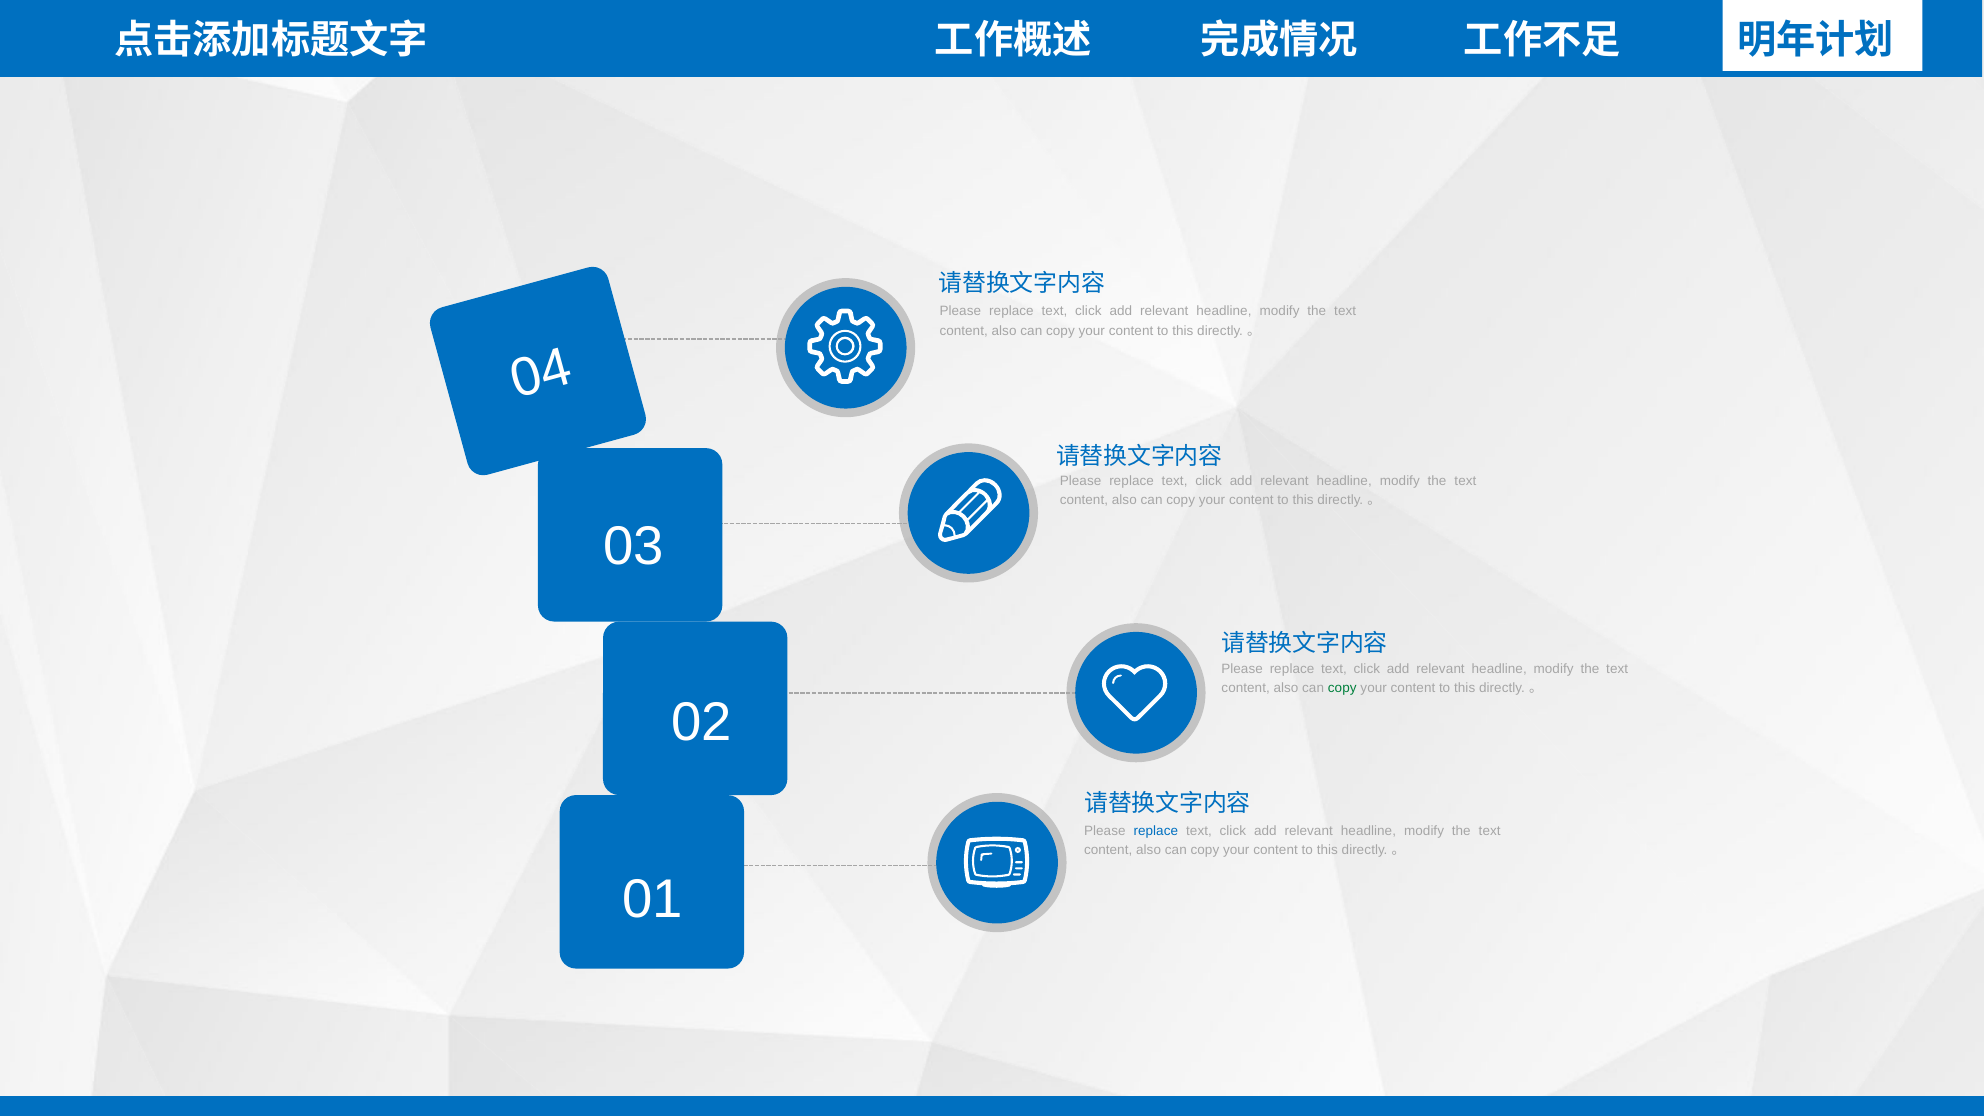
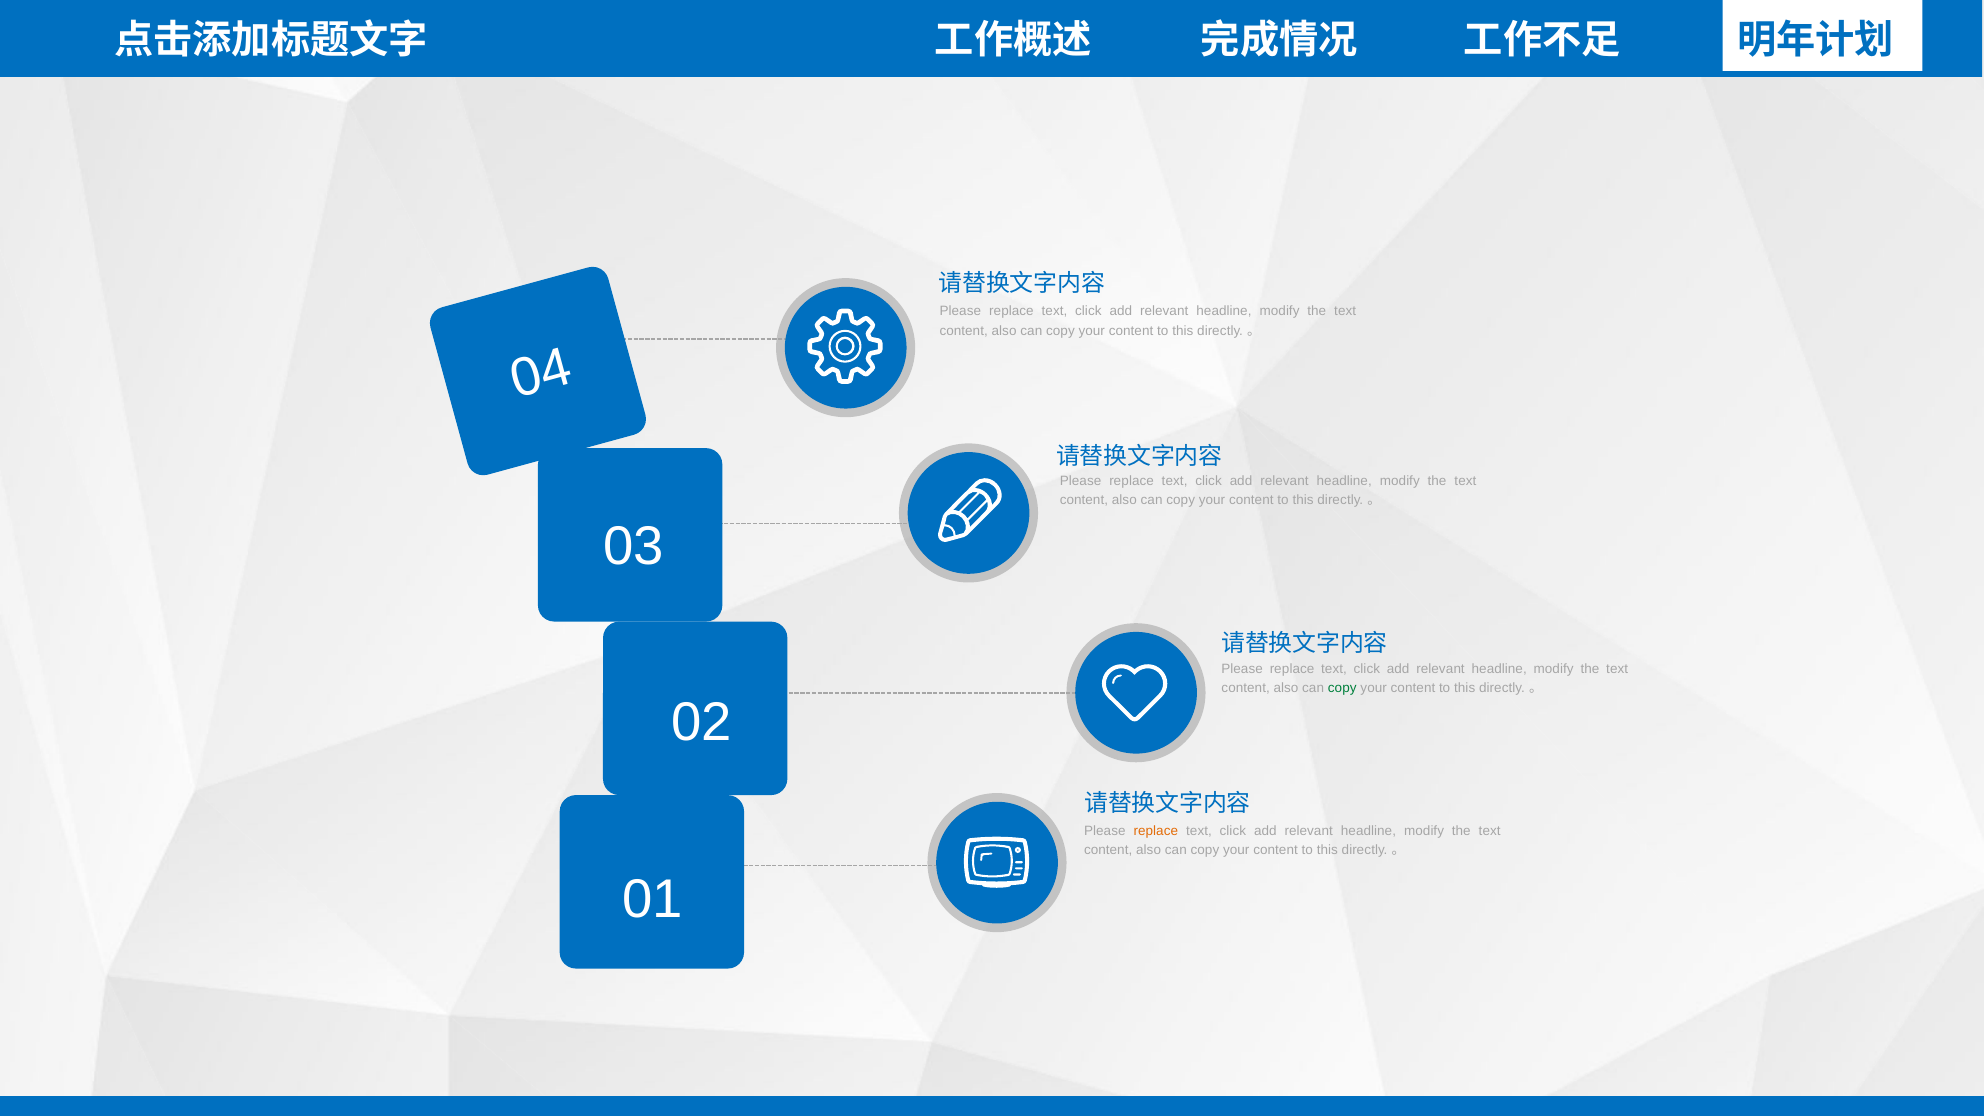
replace at (1156, 831) colour: blue -> orange
